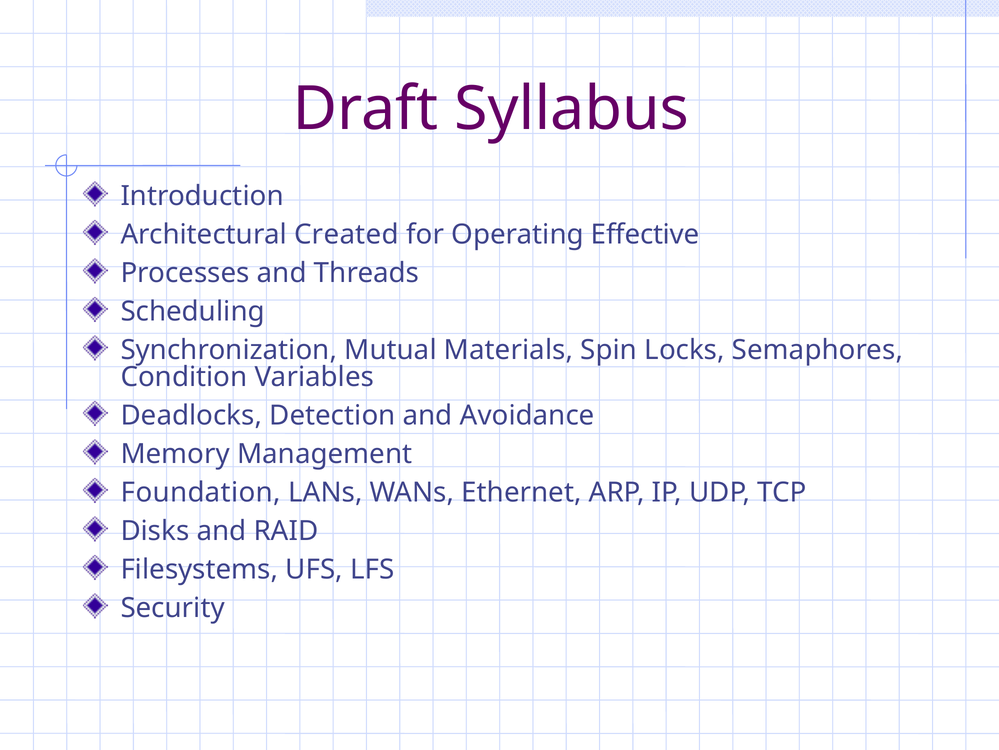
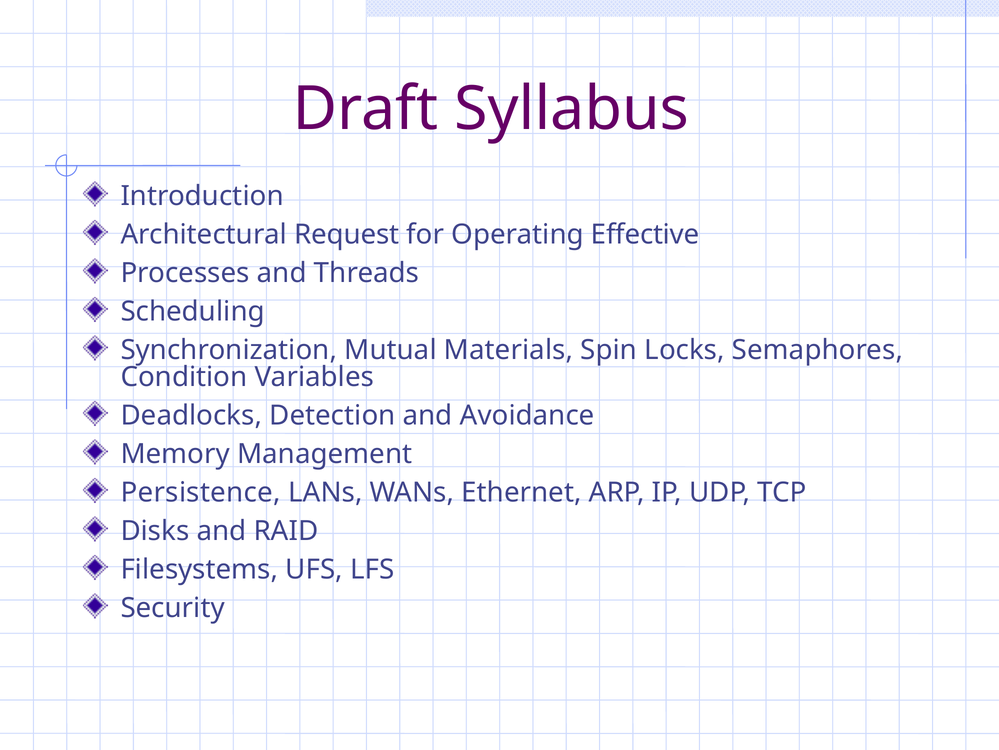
Created: Created -> Request
Foundation: Foundation -> Persistence
